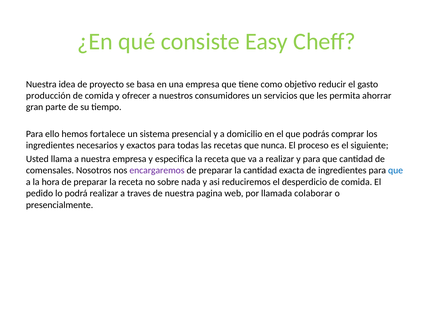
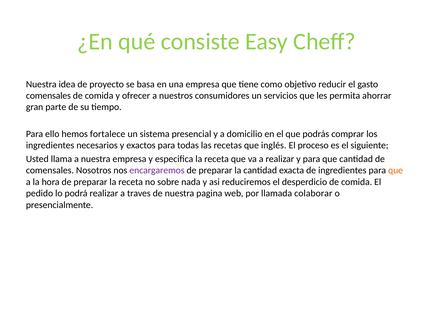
producción at (48, 96): producción -> comensales
nunca: nunca -> inglés
que at (396, 171) colour: blue -> orange
